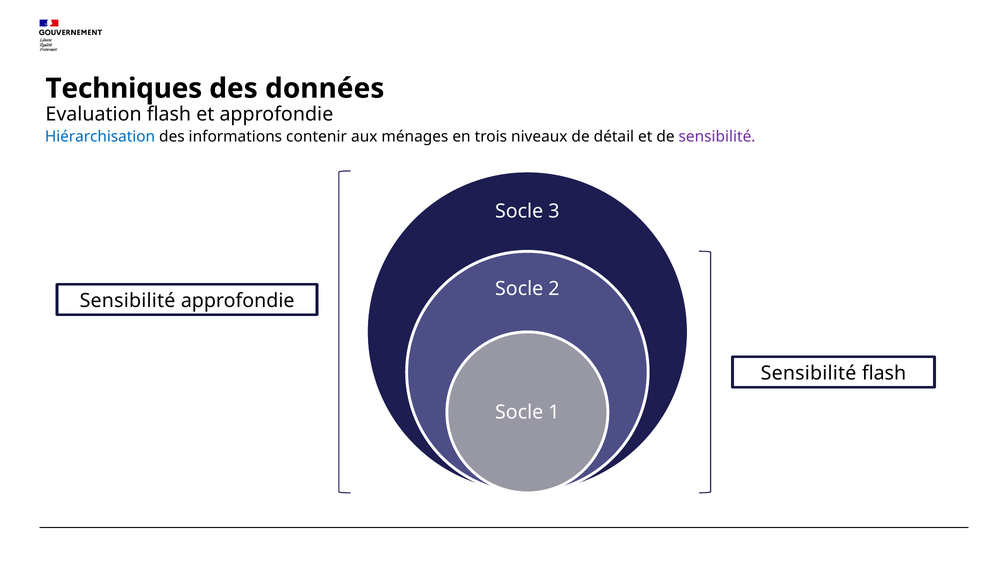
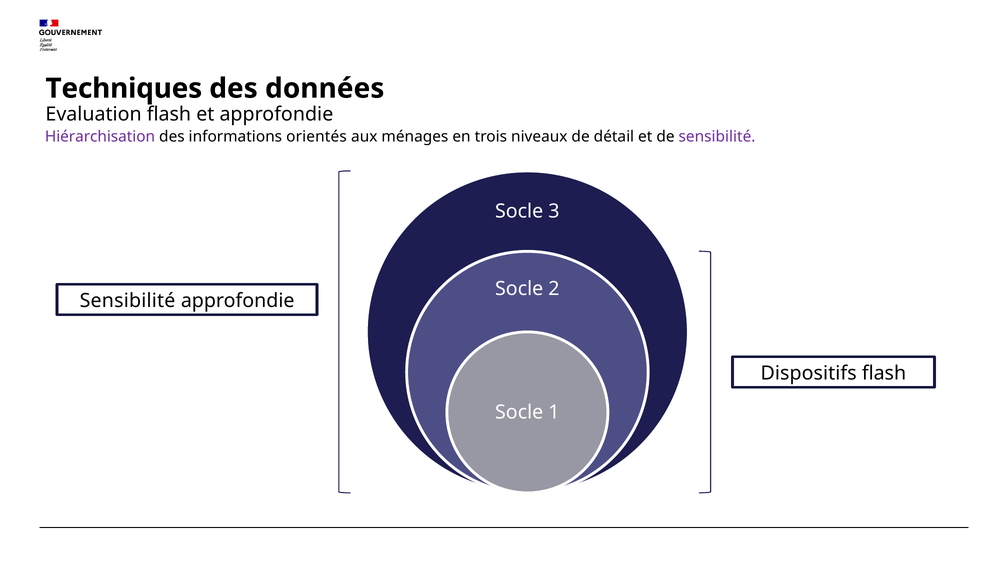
Hiérarchisation colour: blue -> purple
contenir: contenir -> orientés
Sensibilité at (809, 373): Sensibilité -> Dispositifs
